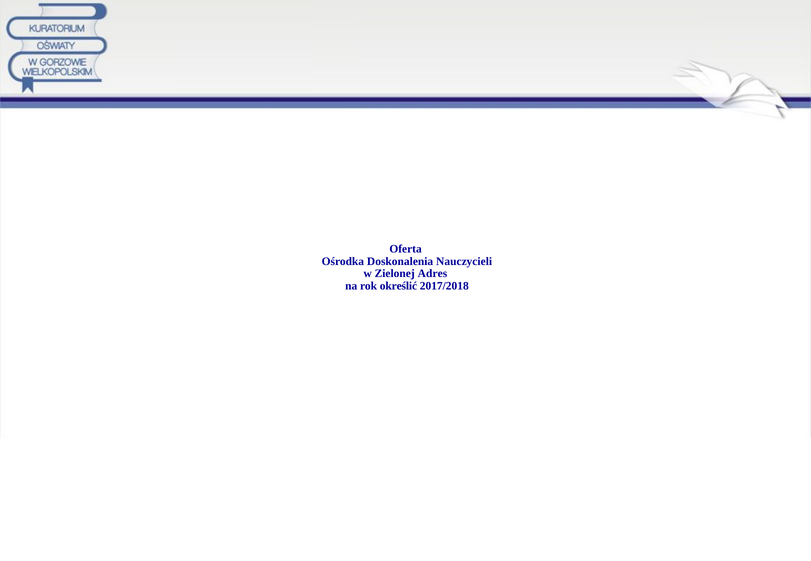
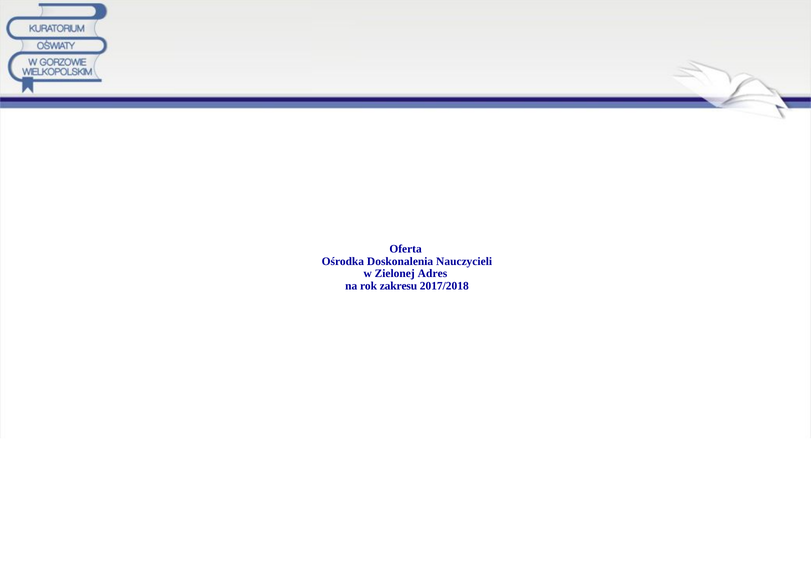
określić: określić -> zakresu
